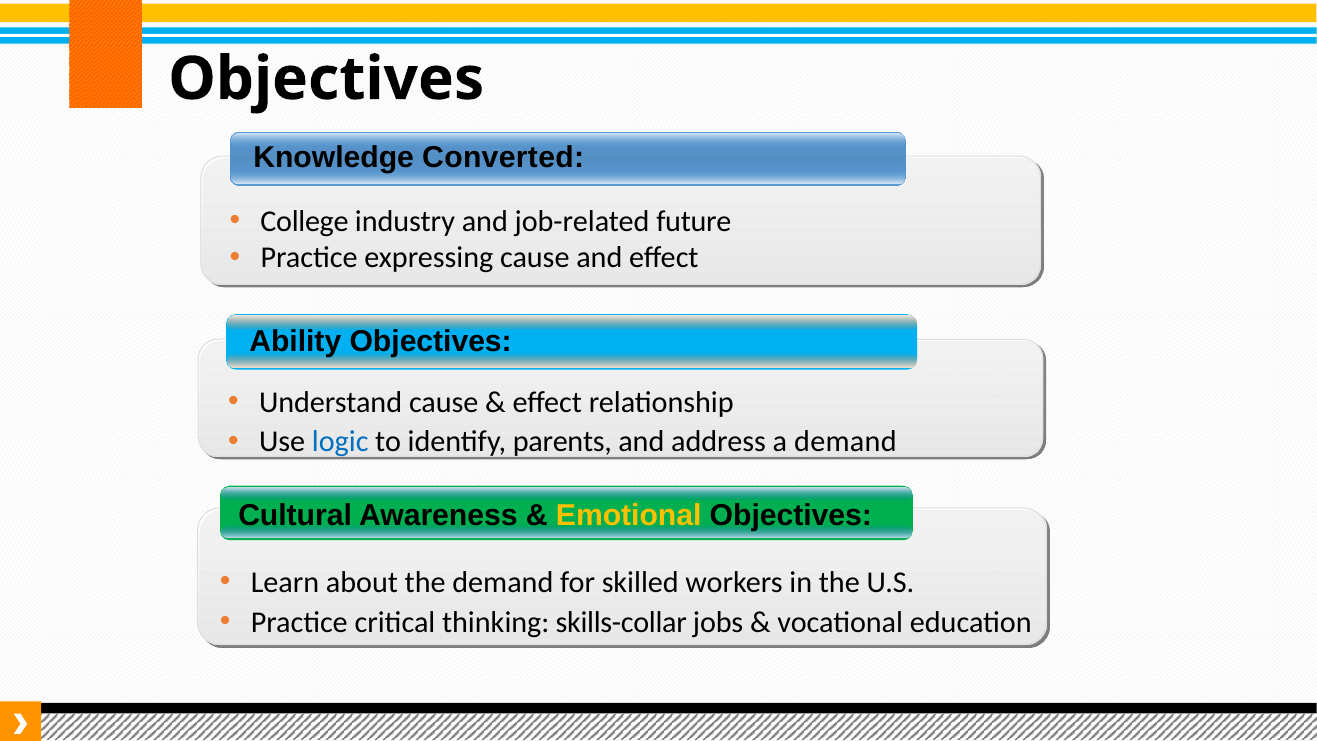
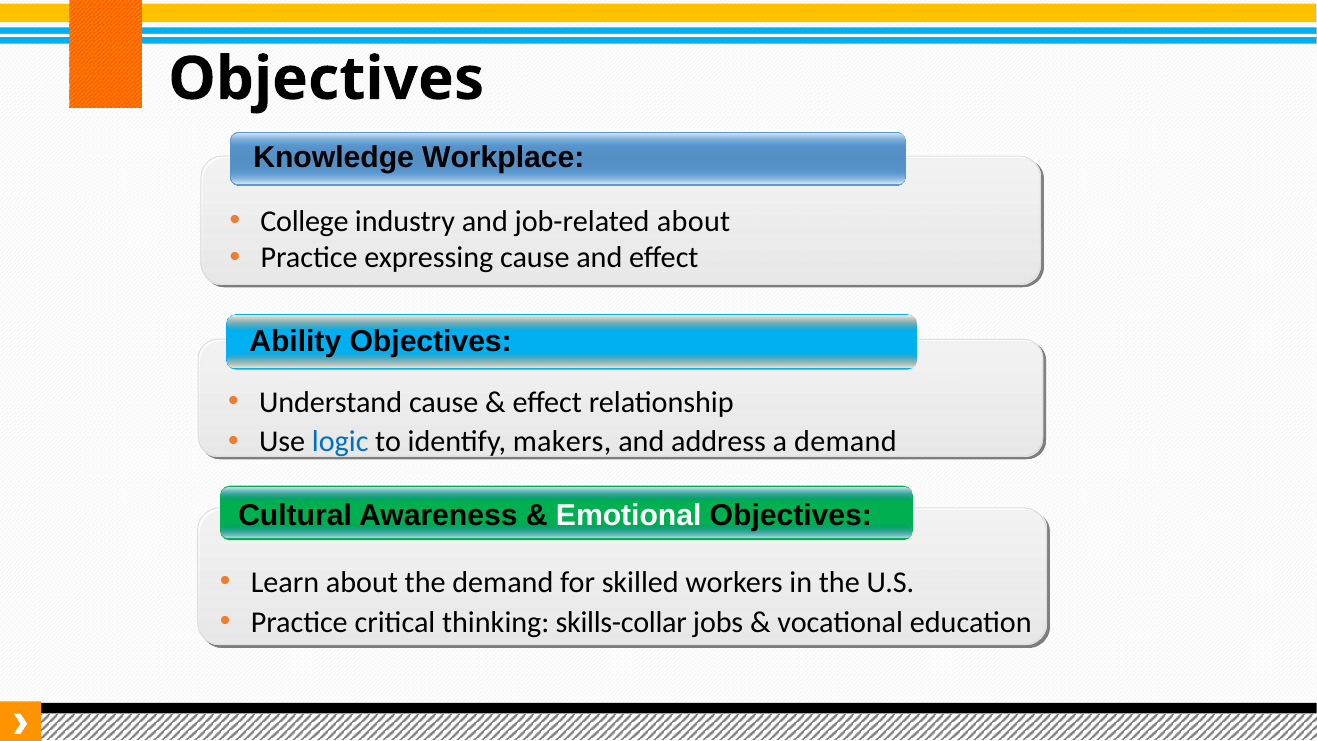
Converted: Converted -> Workplace
job-related future: future -> about
parents: parents -> makers
Emotional colour: yellow -> white
